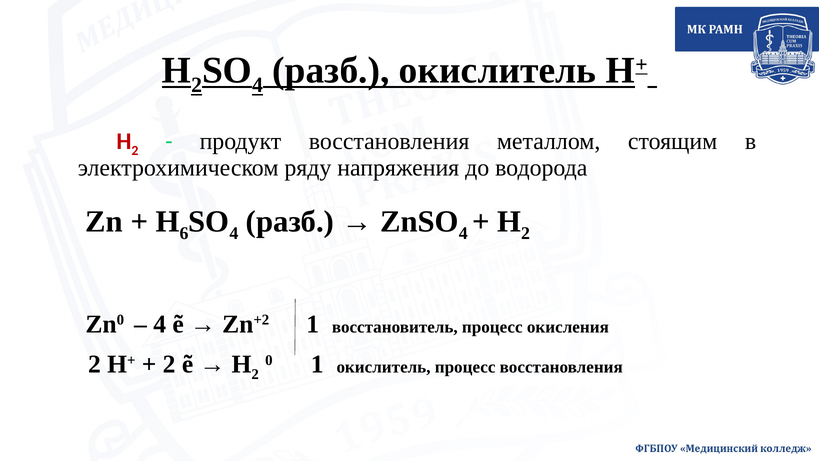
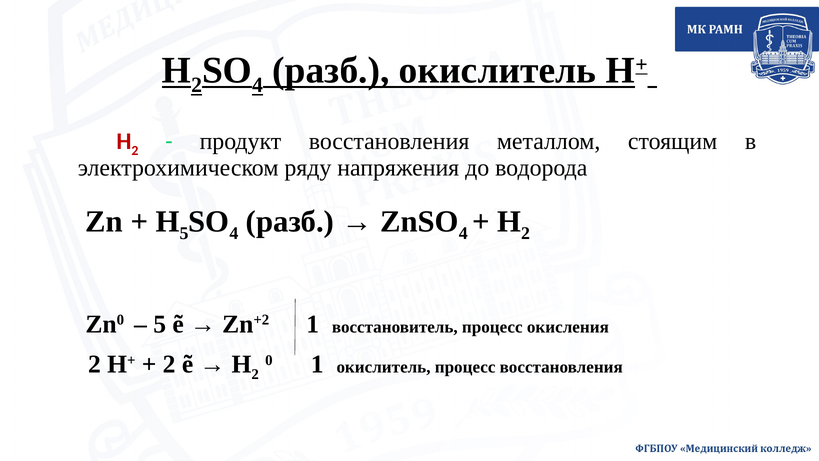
6 at (184, 233): 6 -> 5
4 at (160, 324): 4 -> 5
